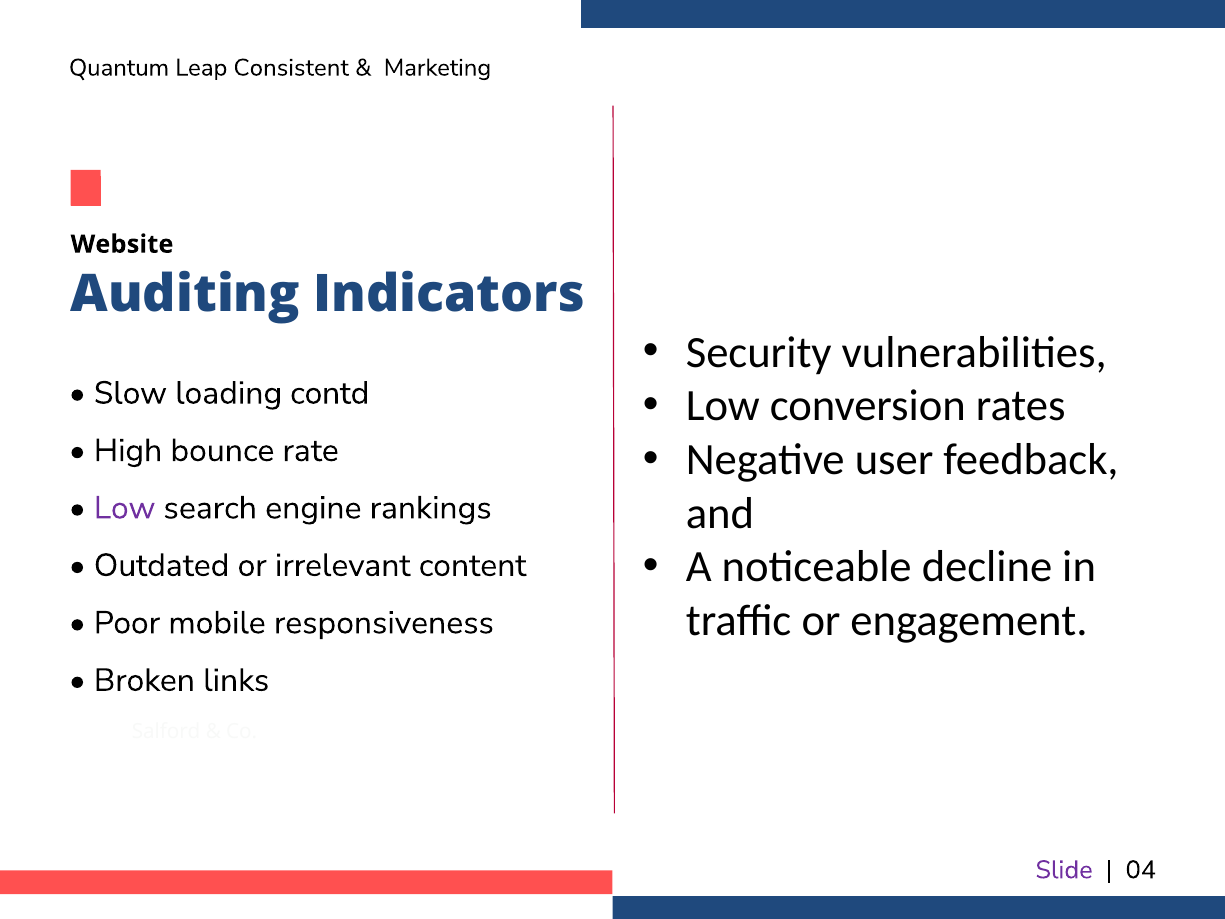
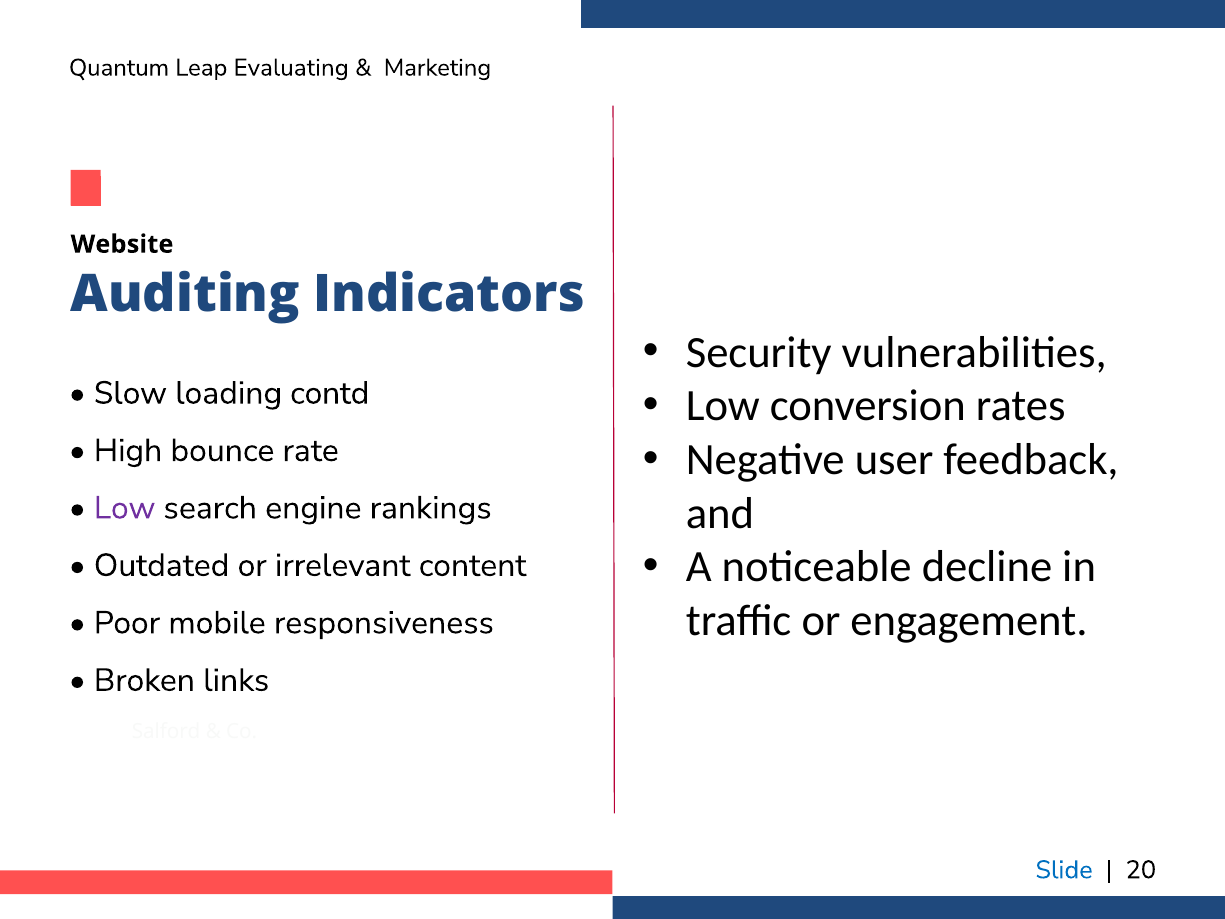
Consistent: Consistent -> Evaluating
Slide colour: purple -> blue
04: 04 -> 20
